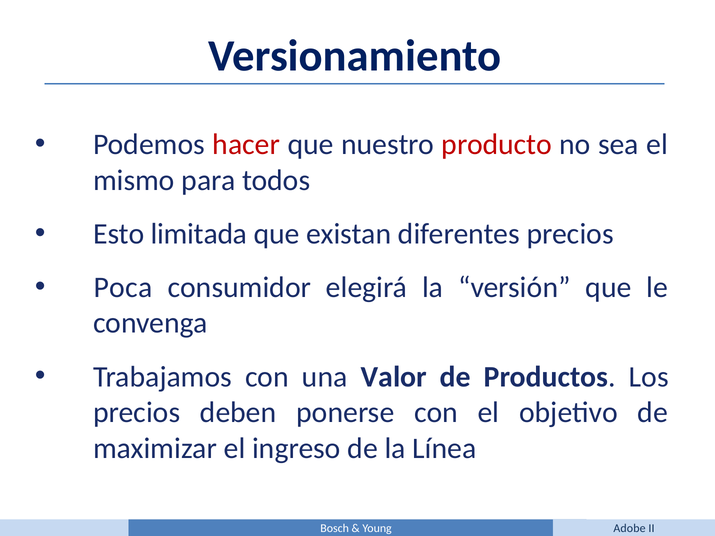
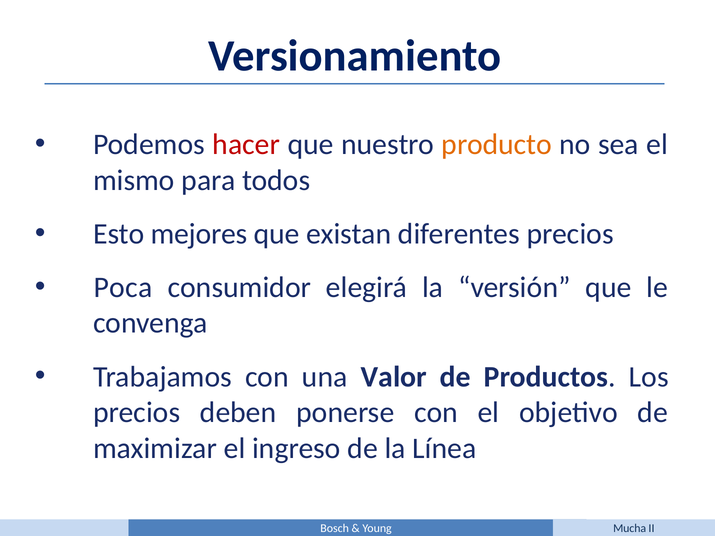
producto colour: red -> orange
limitada: limitada -> mejores
Adobe: Adobe -> Mucha
